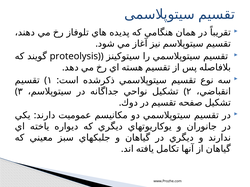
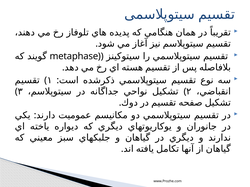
proteolysis: proteolysis -> metaphase
